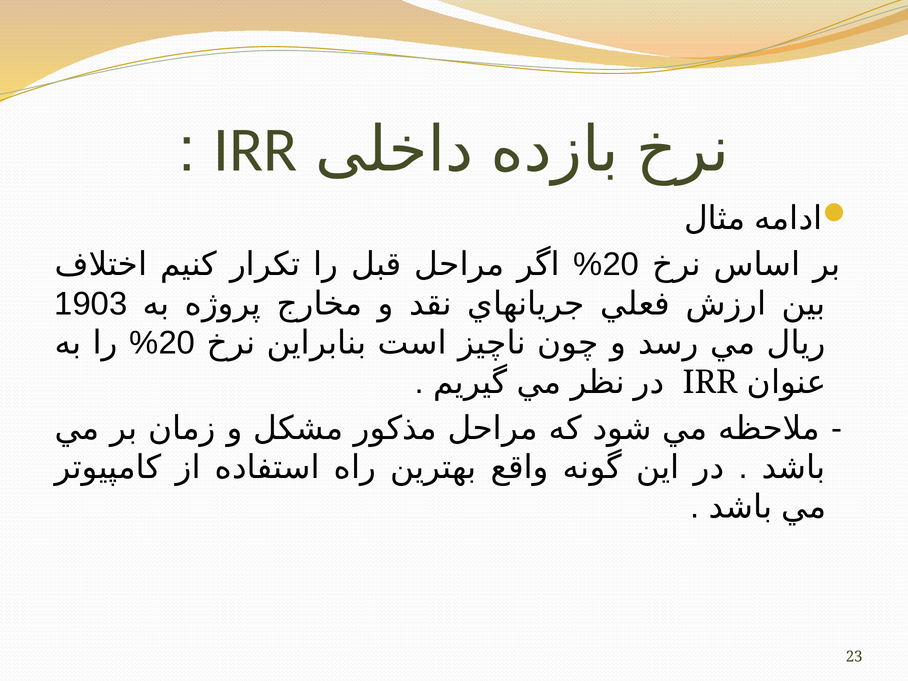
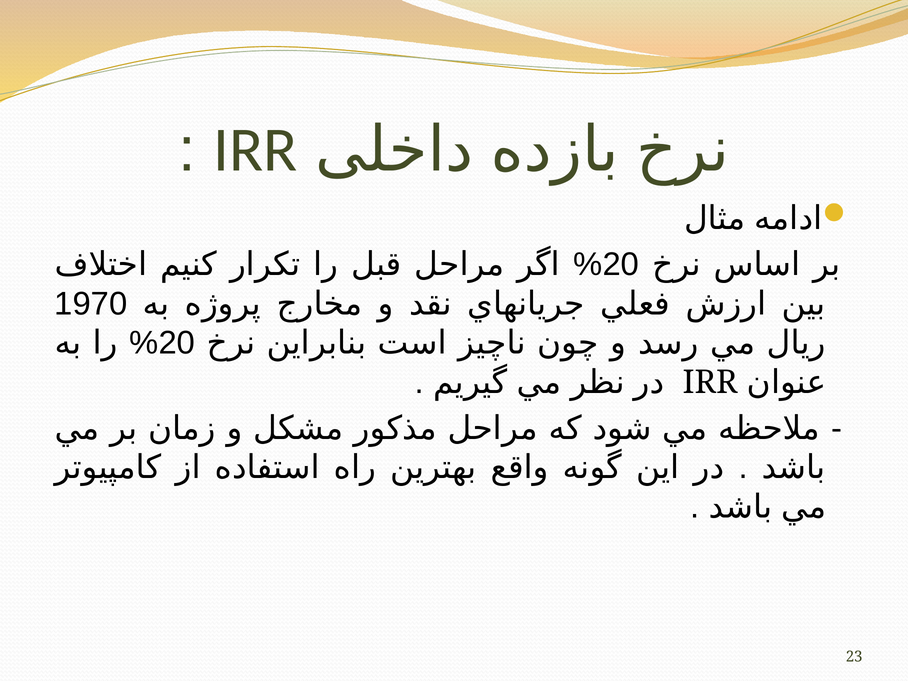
1903: 1903 -> 1970
